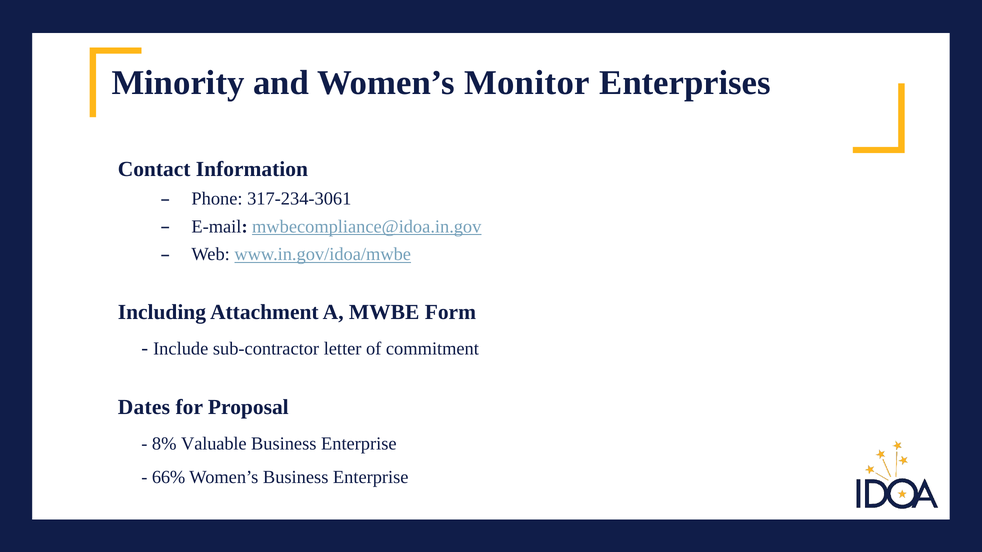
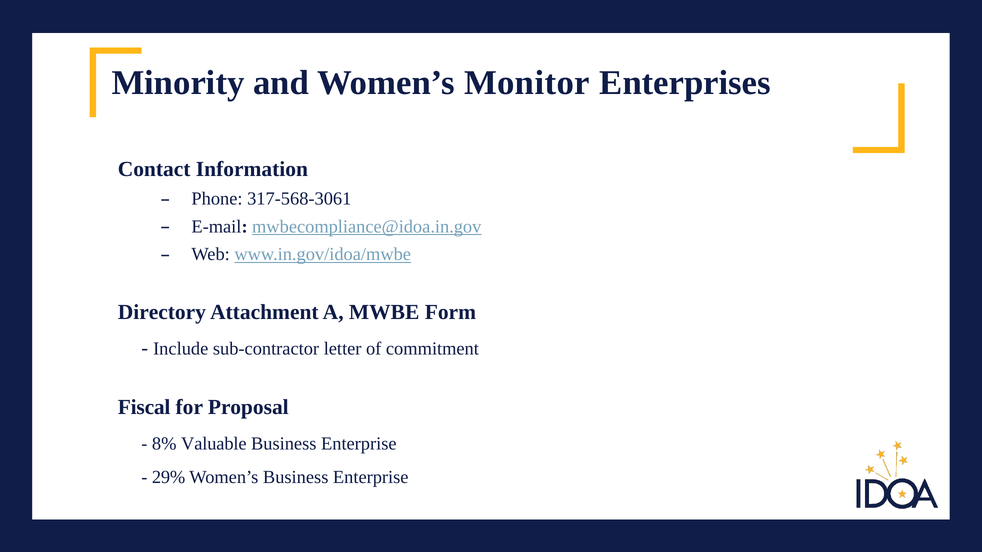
317-234-3061: 317-234-3061 -> 317-568-3061
Including: Including -> Directory
Dates: Dates -> Fiscal
66%: 66% -> 29%
